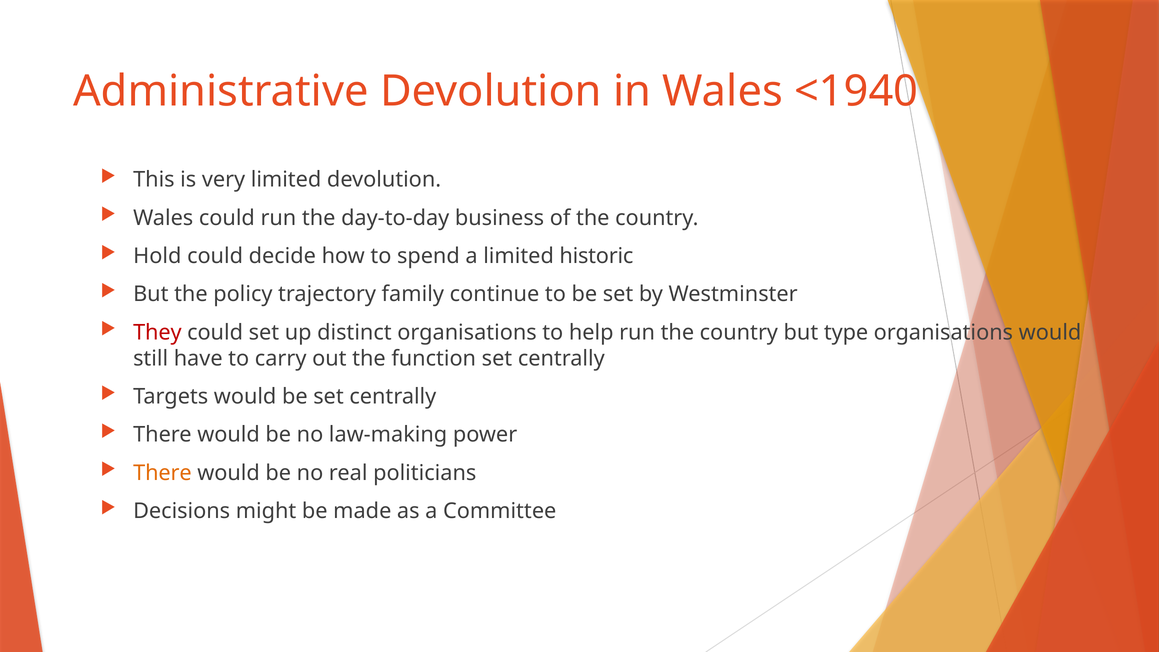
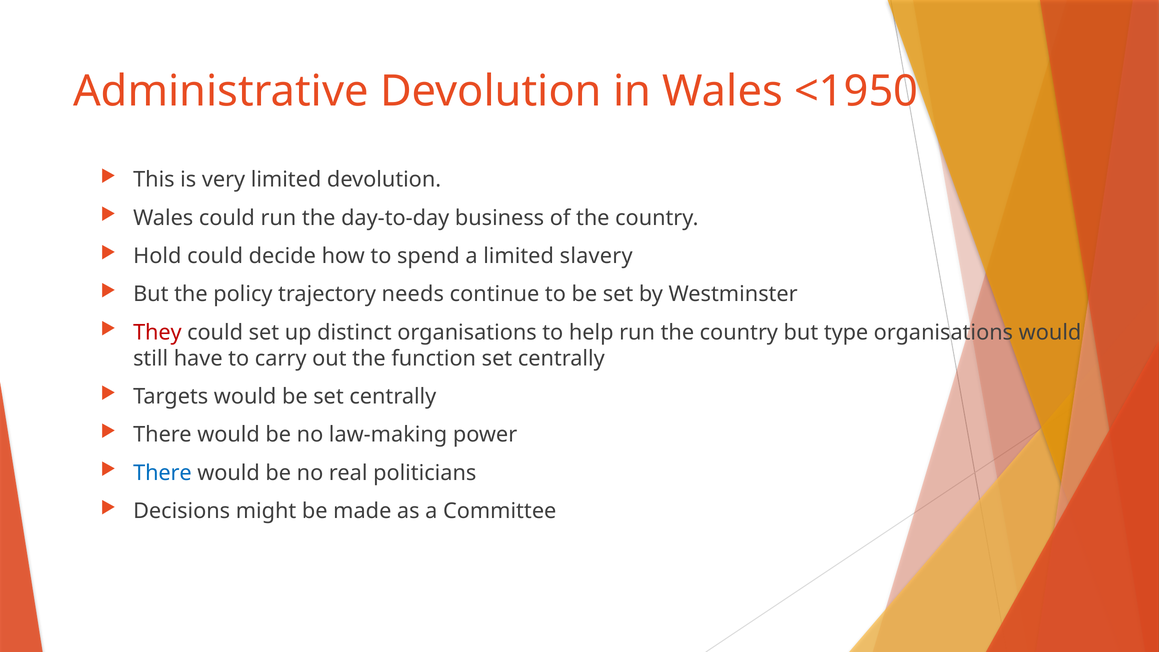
<1940: <1940 -> <1950
historic: historic -> slavery
family: family -> needs
There at (162, 473) colour: orange -> blue
